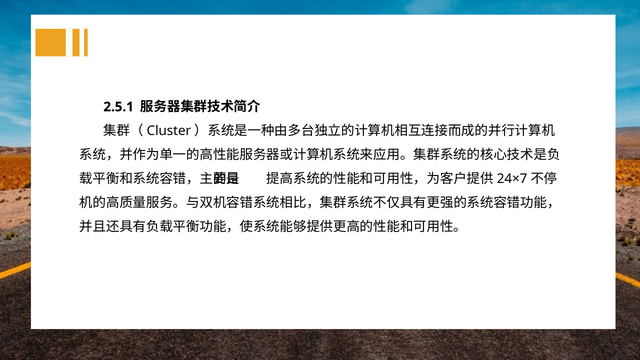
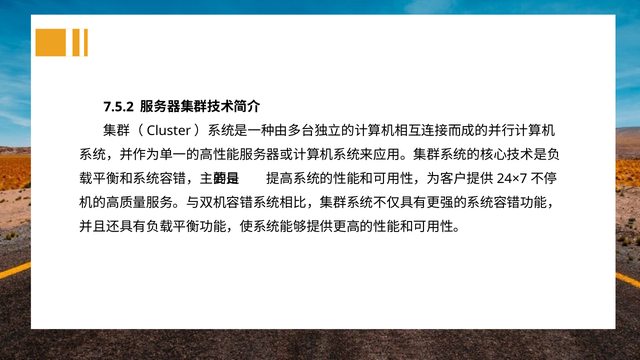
2.5.1: 2.5.1 -> 7.5.2
